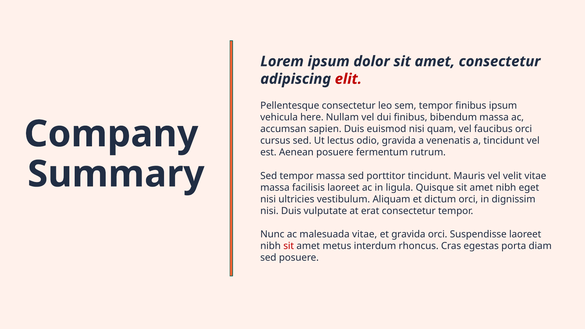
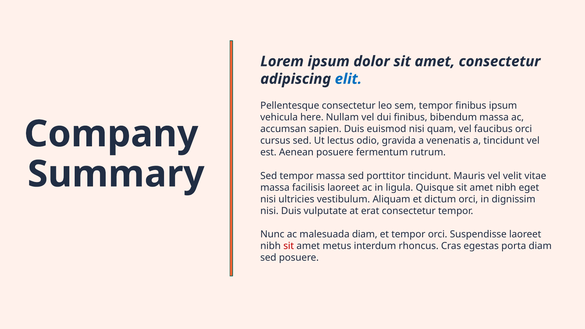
elit colour: red -> blue
malesuada vitae: vitae -> diam
et gravida: gravida -> tempor
